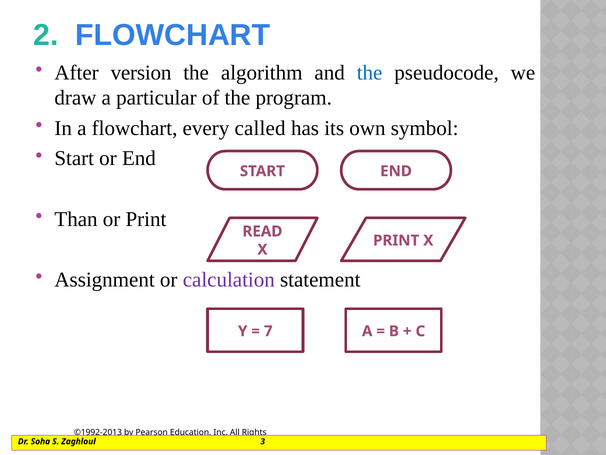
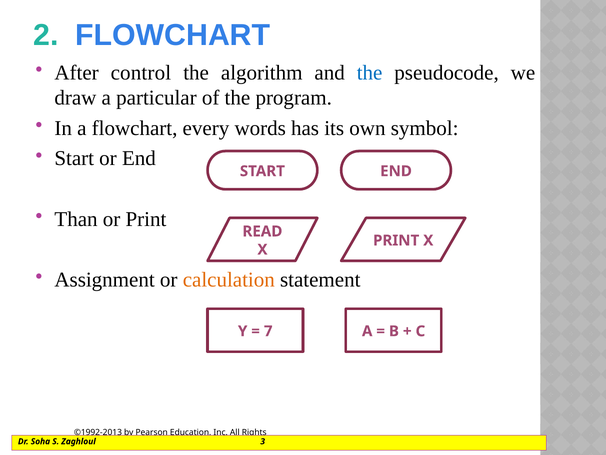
version: version -> control
called: called -> words
calculation colour: purple -> orange
